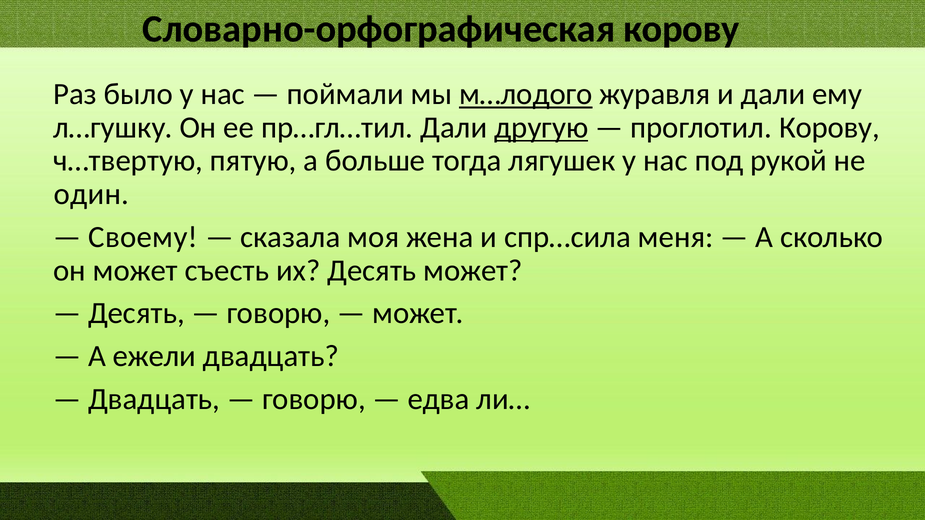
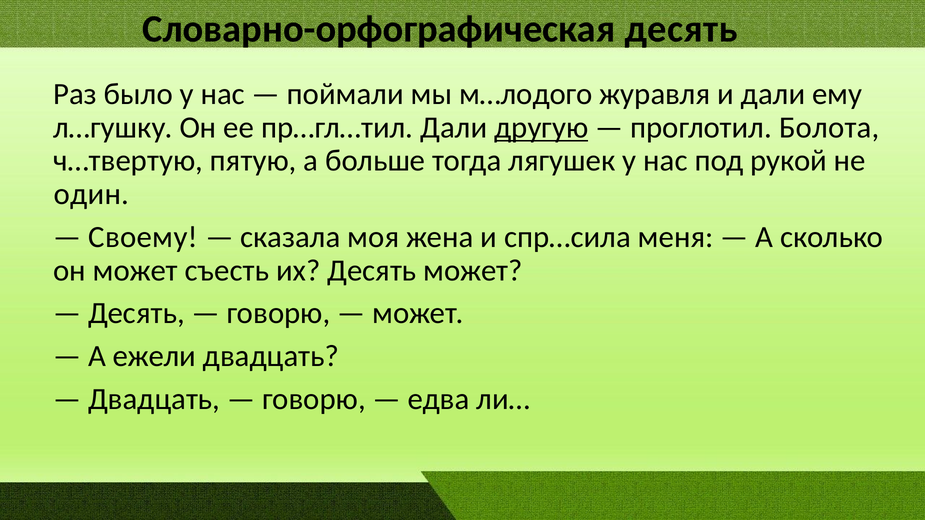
Словарно-орфографическая корову: корову -> десять
м…лодого underline: present -> none
проглотил Корову: Корову -> Болота
